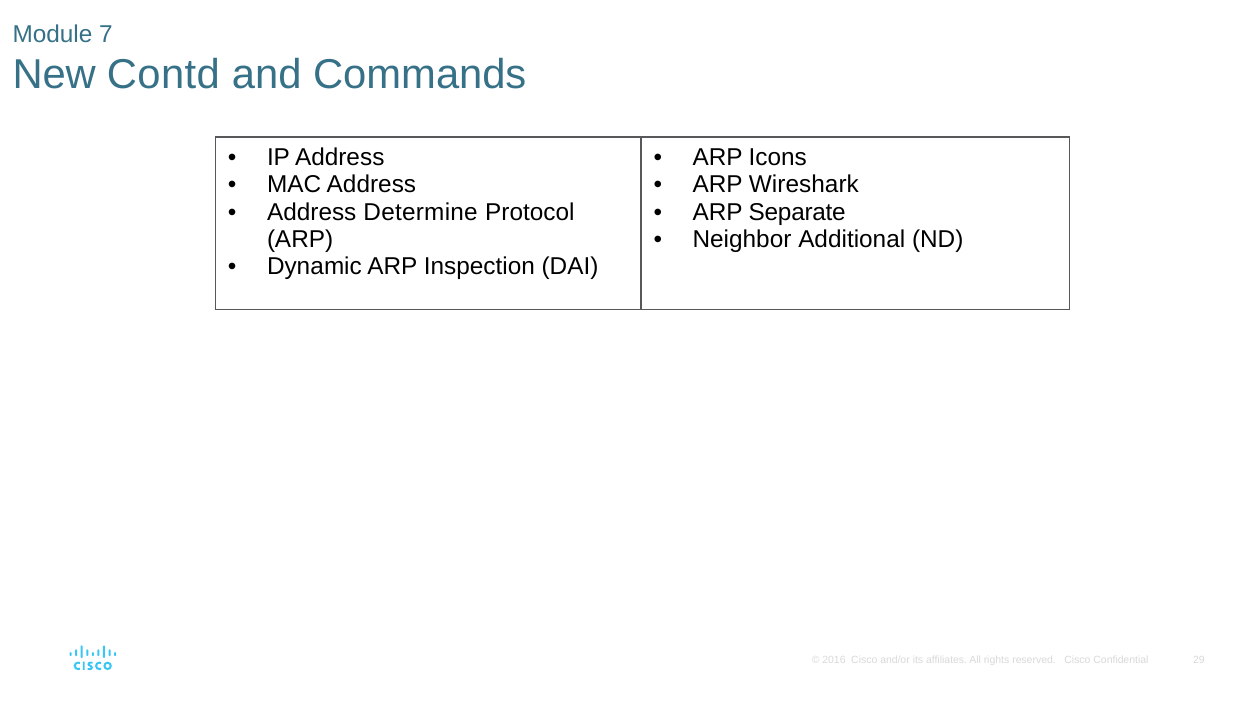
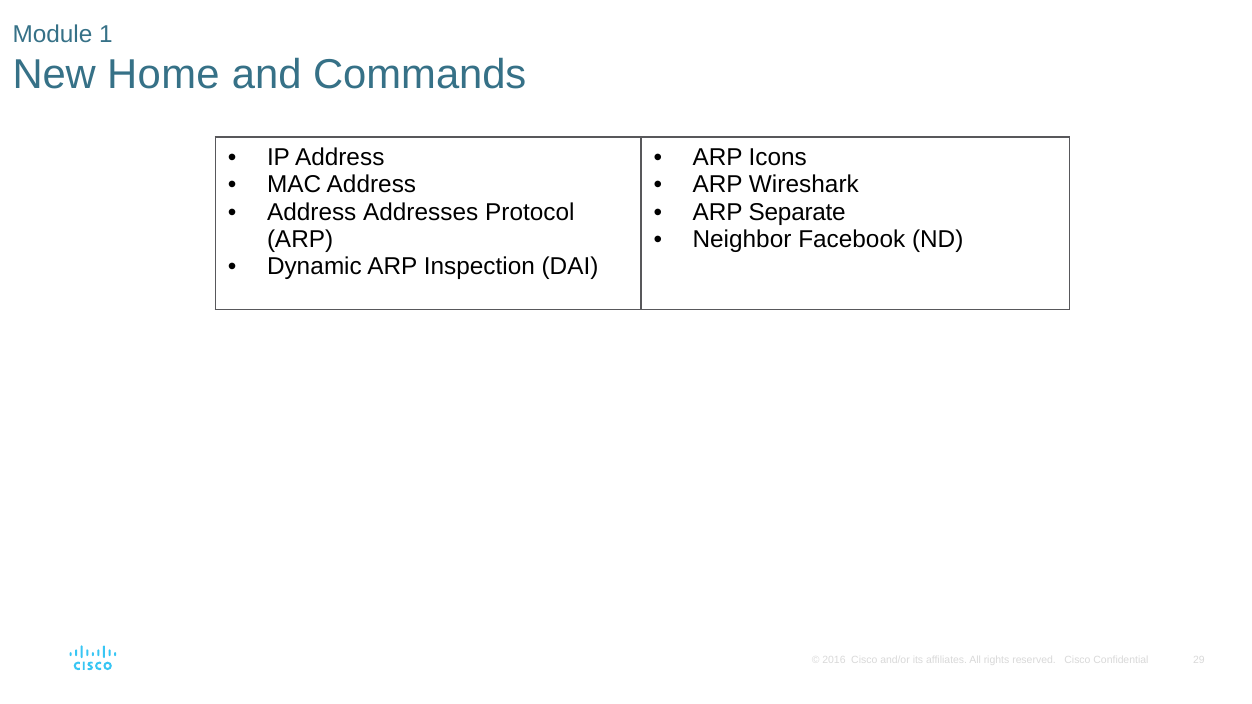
7: 7 -> 1
Contd: Contd -> Home
Determine: Determine -> Addresses
Additional: Additional -> Facebook
